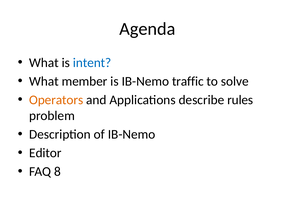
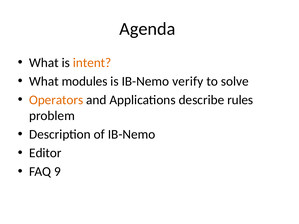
intent colour: blue -> orange
member: member -> modules
traffic: traffic -> verify
8: 8 -> 9
